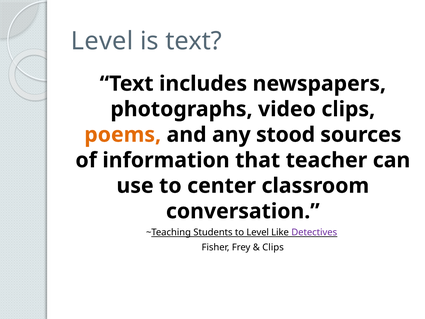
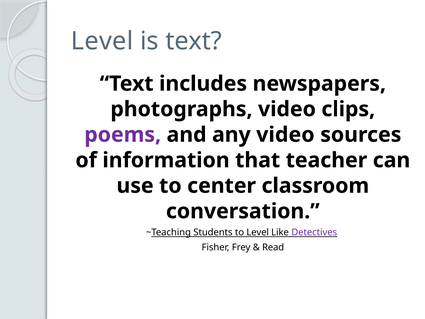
poems colour: orange -> purple
any stood: stood -> video
Clips at (273, 247): Clips -> Read
